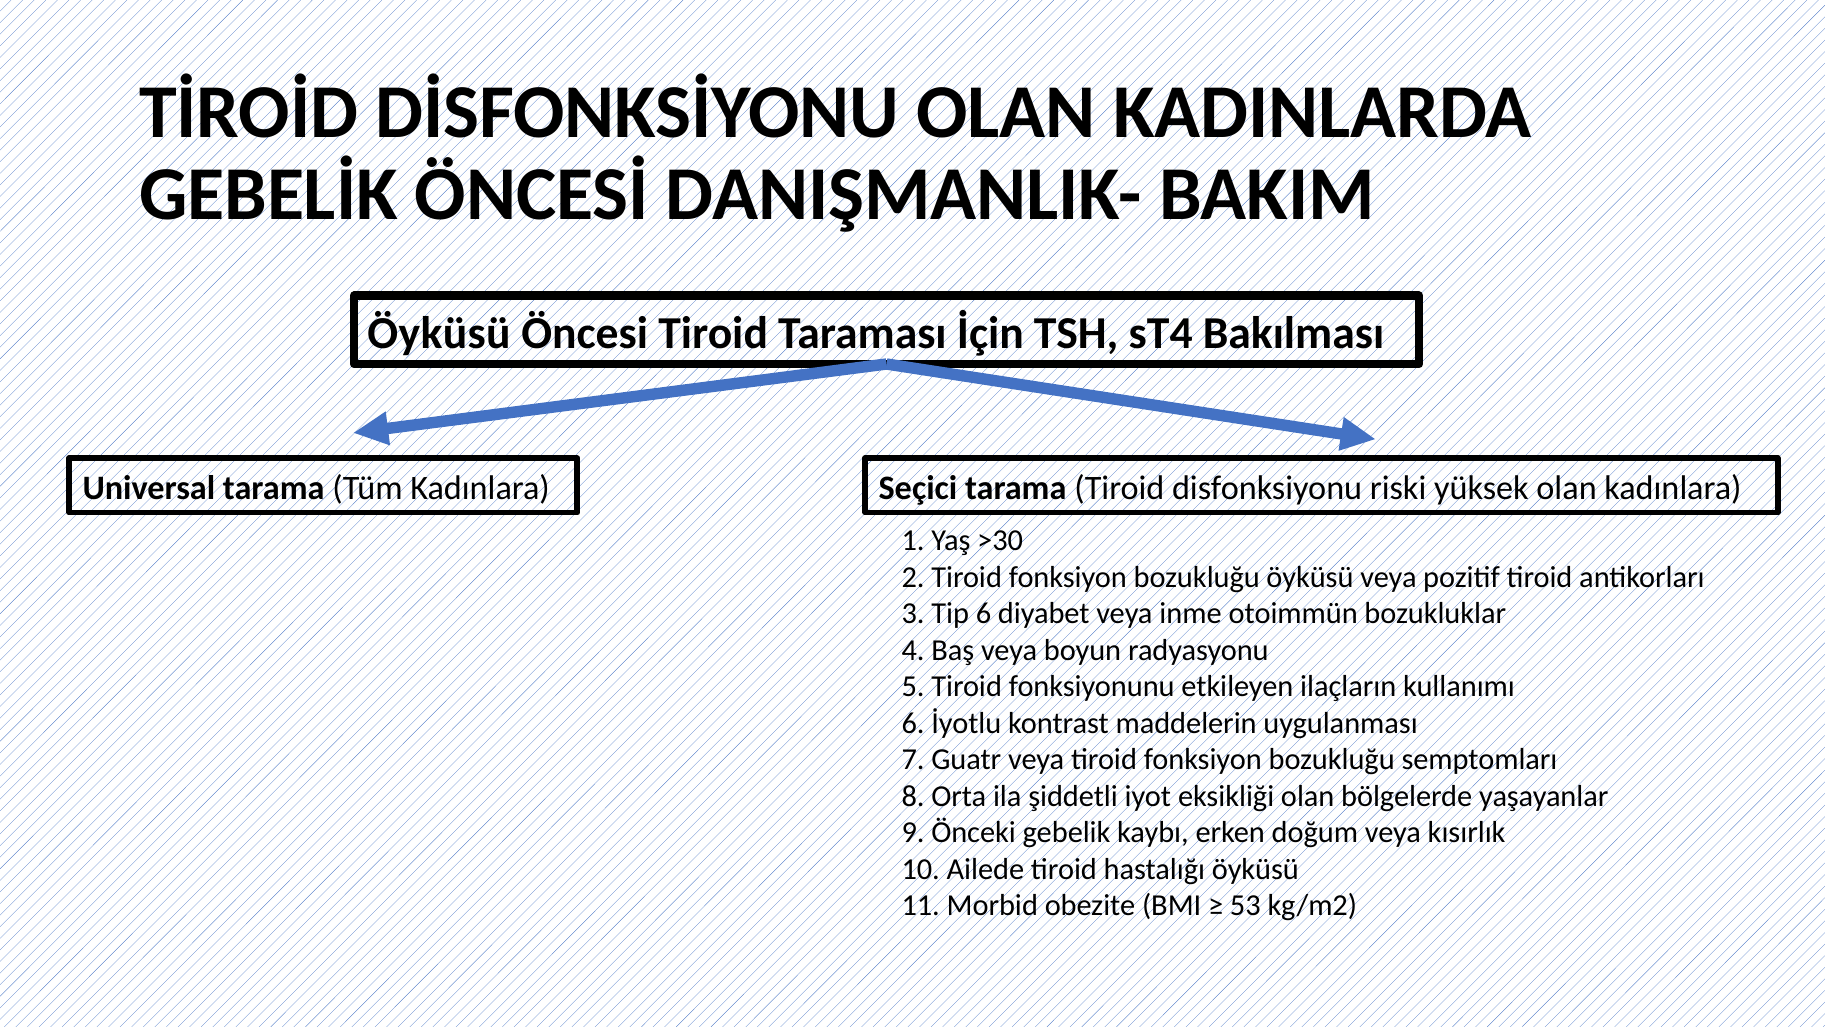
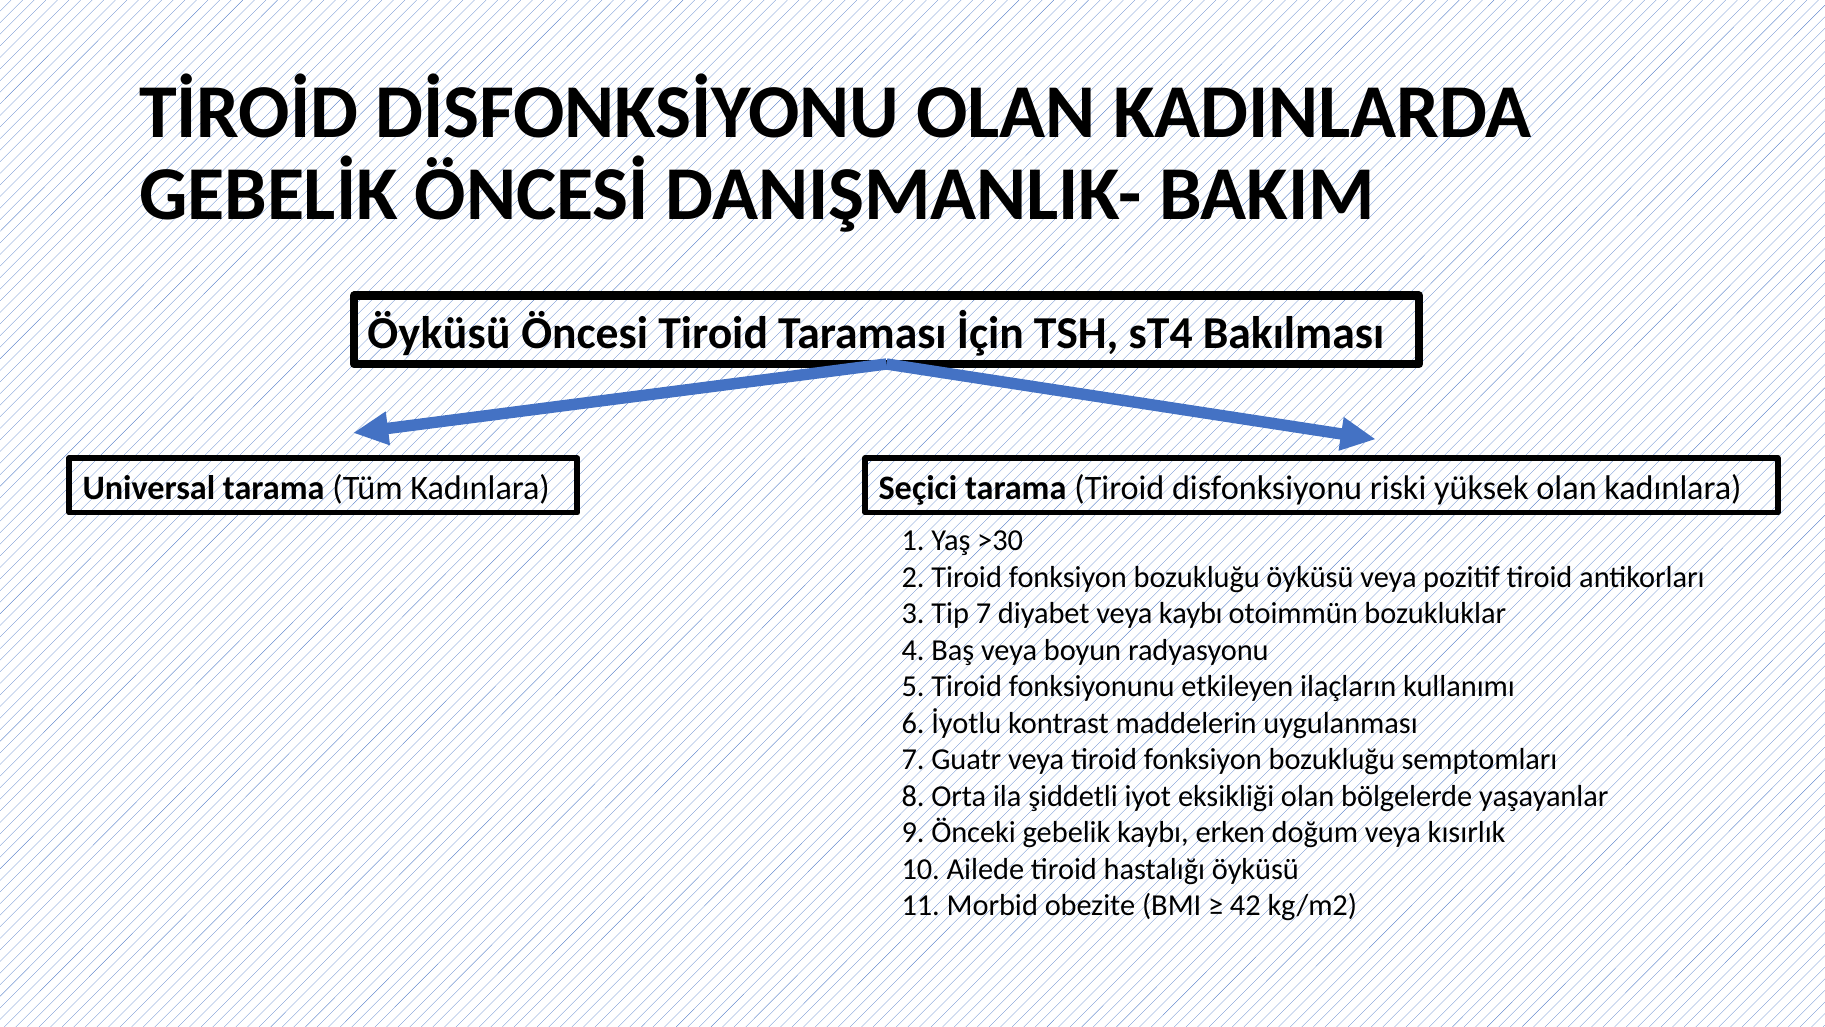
Tip 6: 6 -> 7
veya inme: inme -> kaybı
53: 53 -> 42
